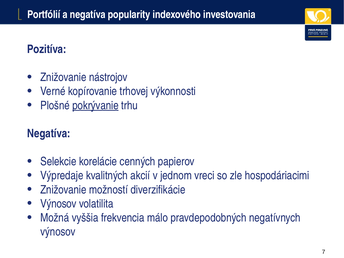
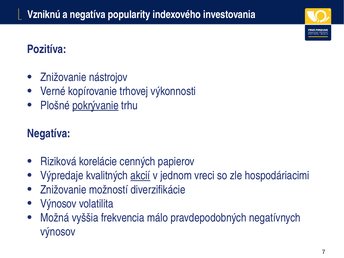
Portfólií: Portfólií -> Vzniknú
Selekcie: Selekcie -> Riziková
akcií underline: none -> present
